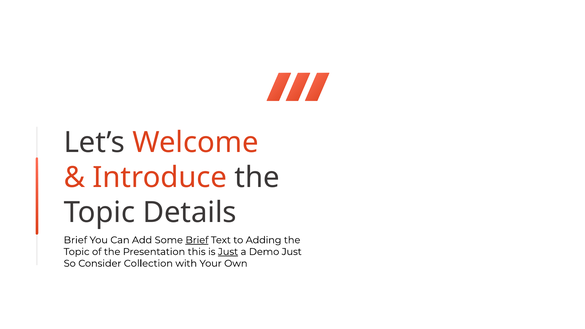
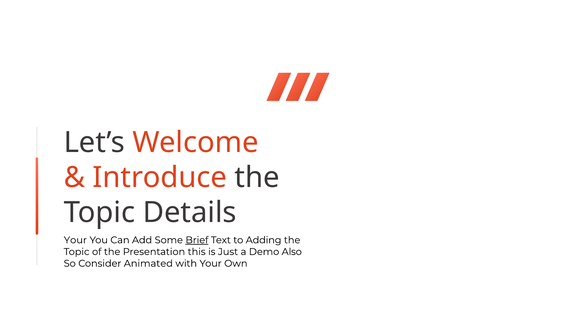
Brief at (75, 240): Brief -> Your
Just at (228, 252) underline: present -> none
Demo Just: Just -> Also
Collection: Collection -> Animated
